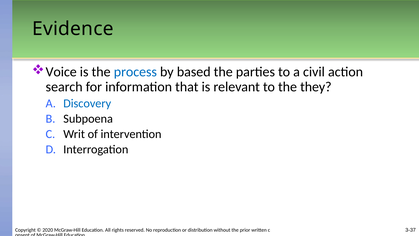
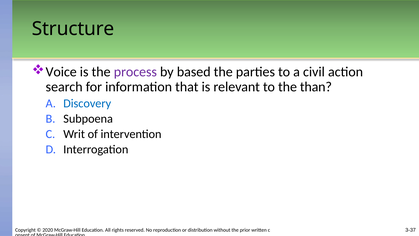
Evidence: Evidence -> Structure
process colour: blue -> purple
they: they -> than
